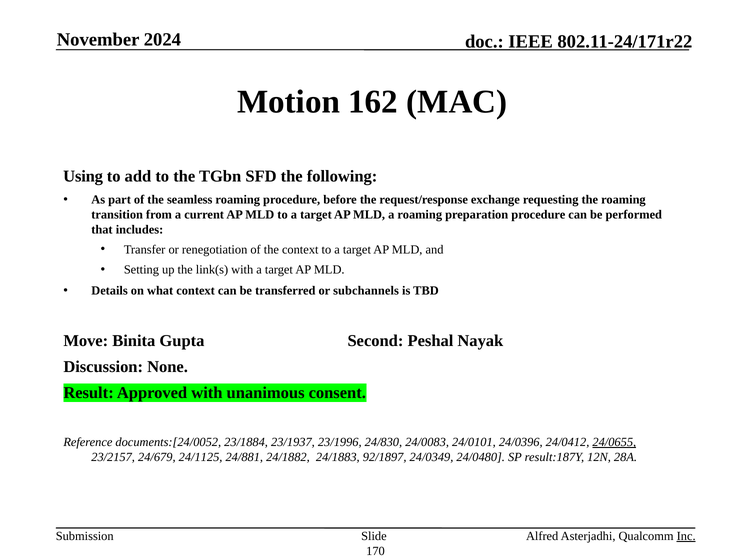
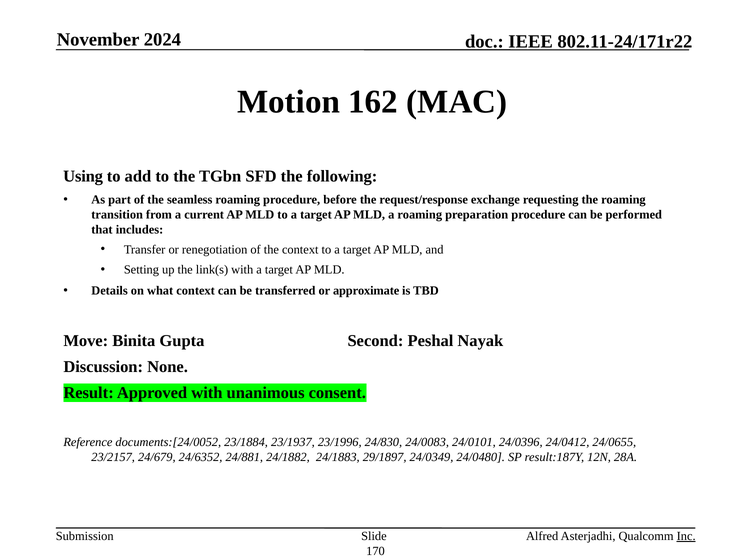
subchannels: subchannels -> approximate
24/0655 underline: present -> none
24/1125: 24/1125 -> 24/6352
92/1897: 92/1897 -> 29/1897
